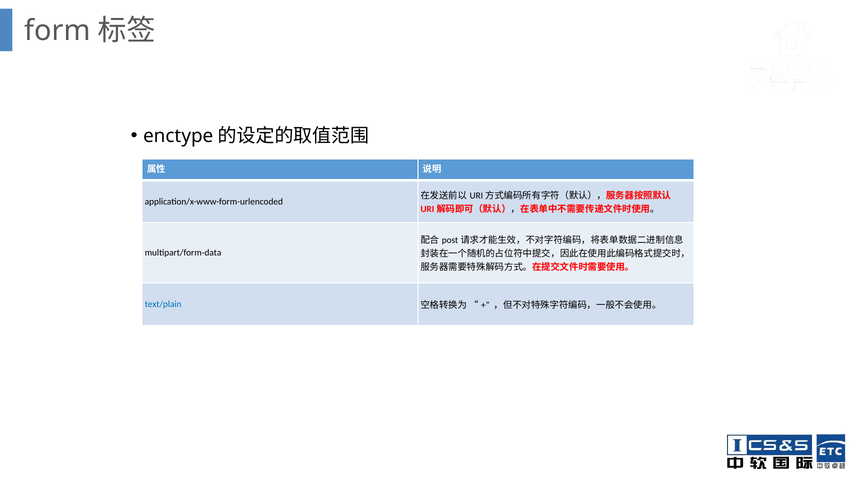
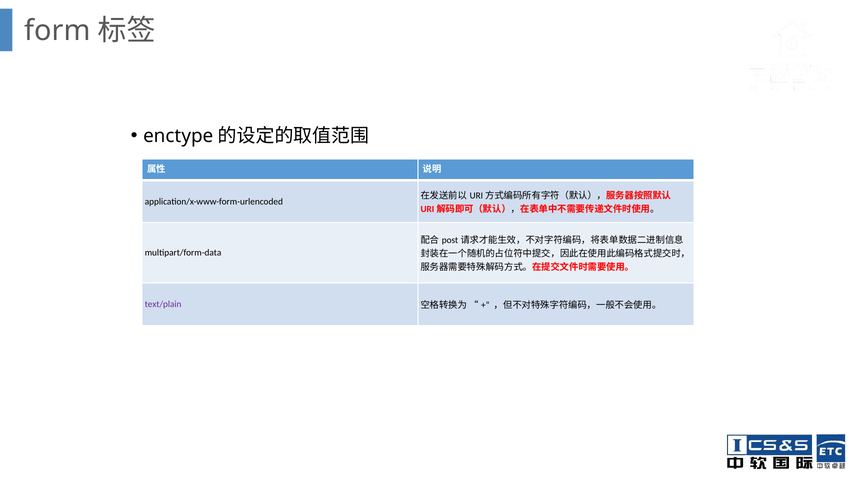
text/plain colour: blue -> purple
